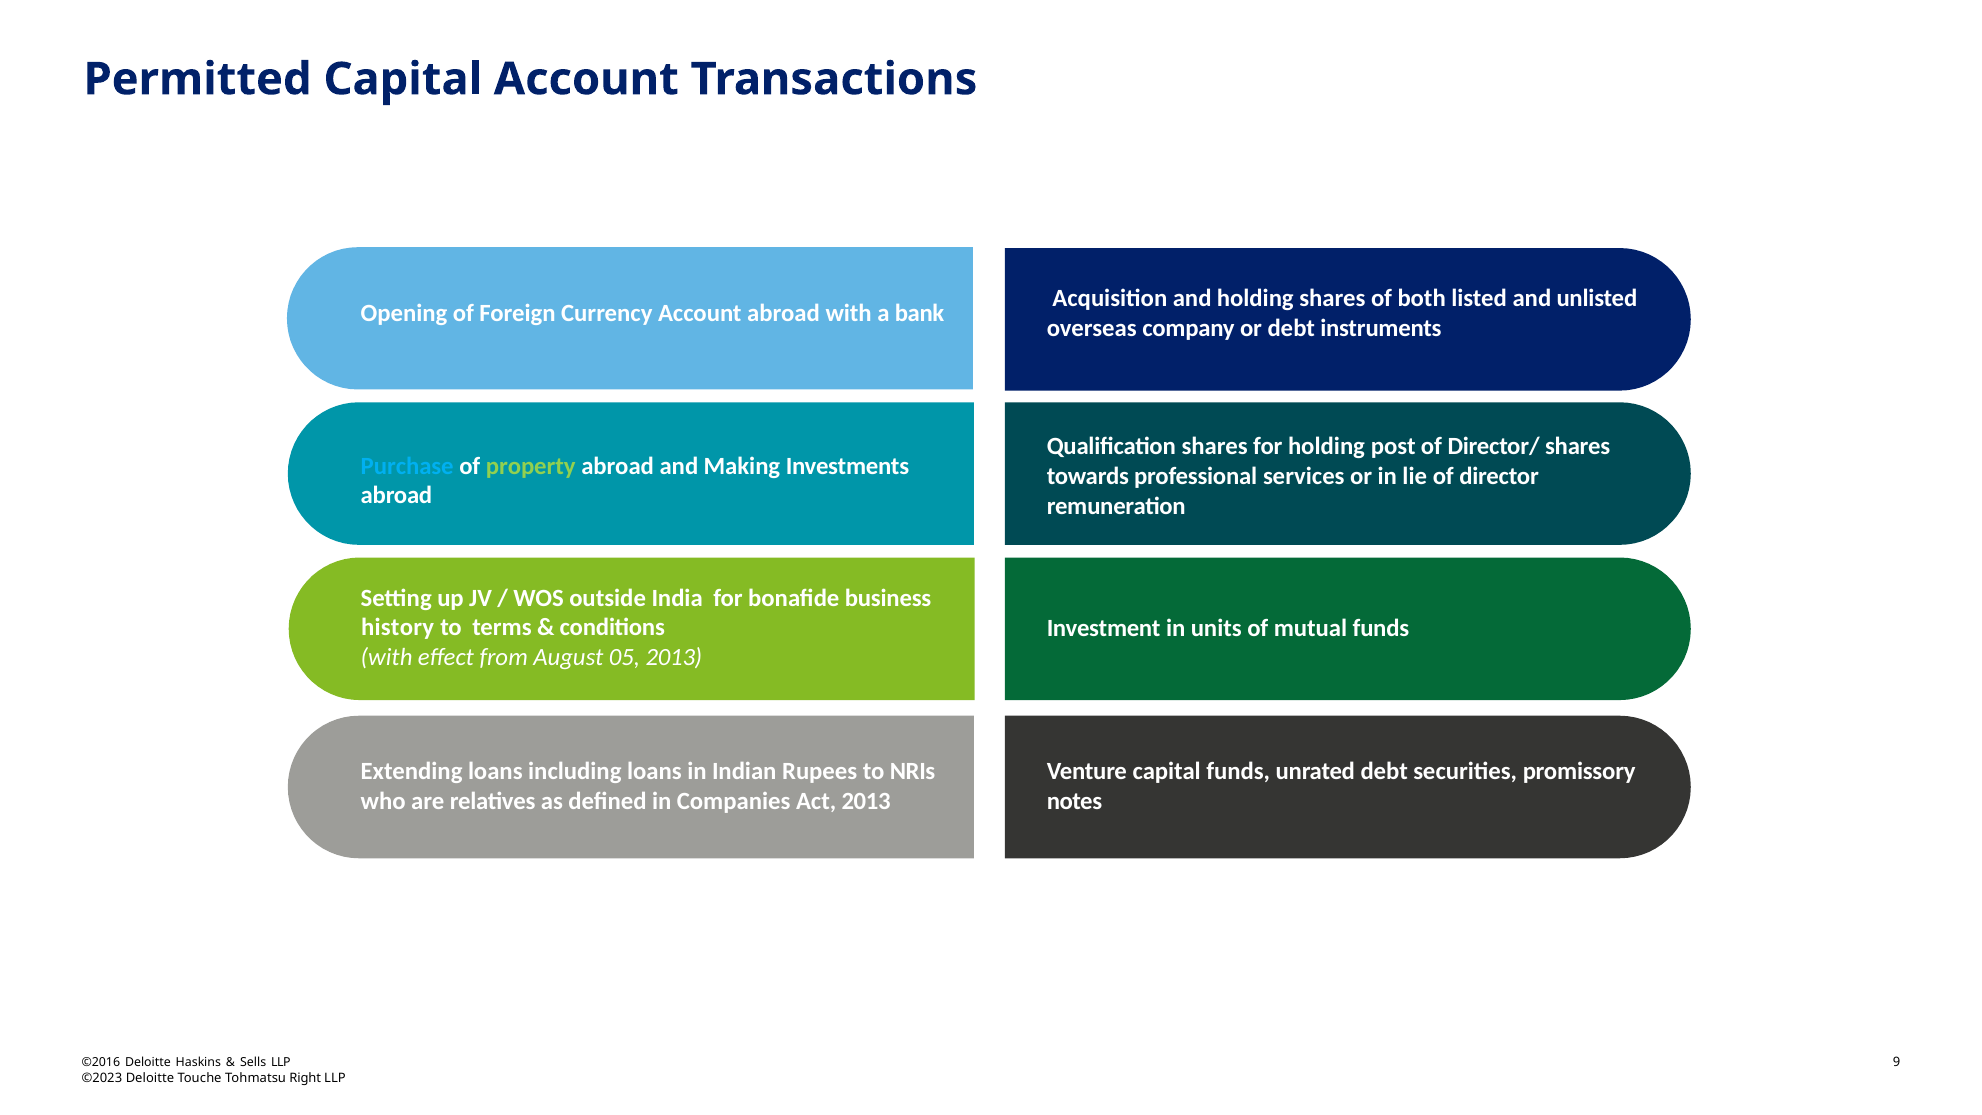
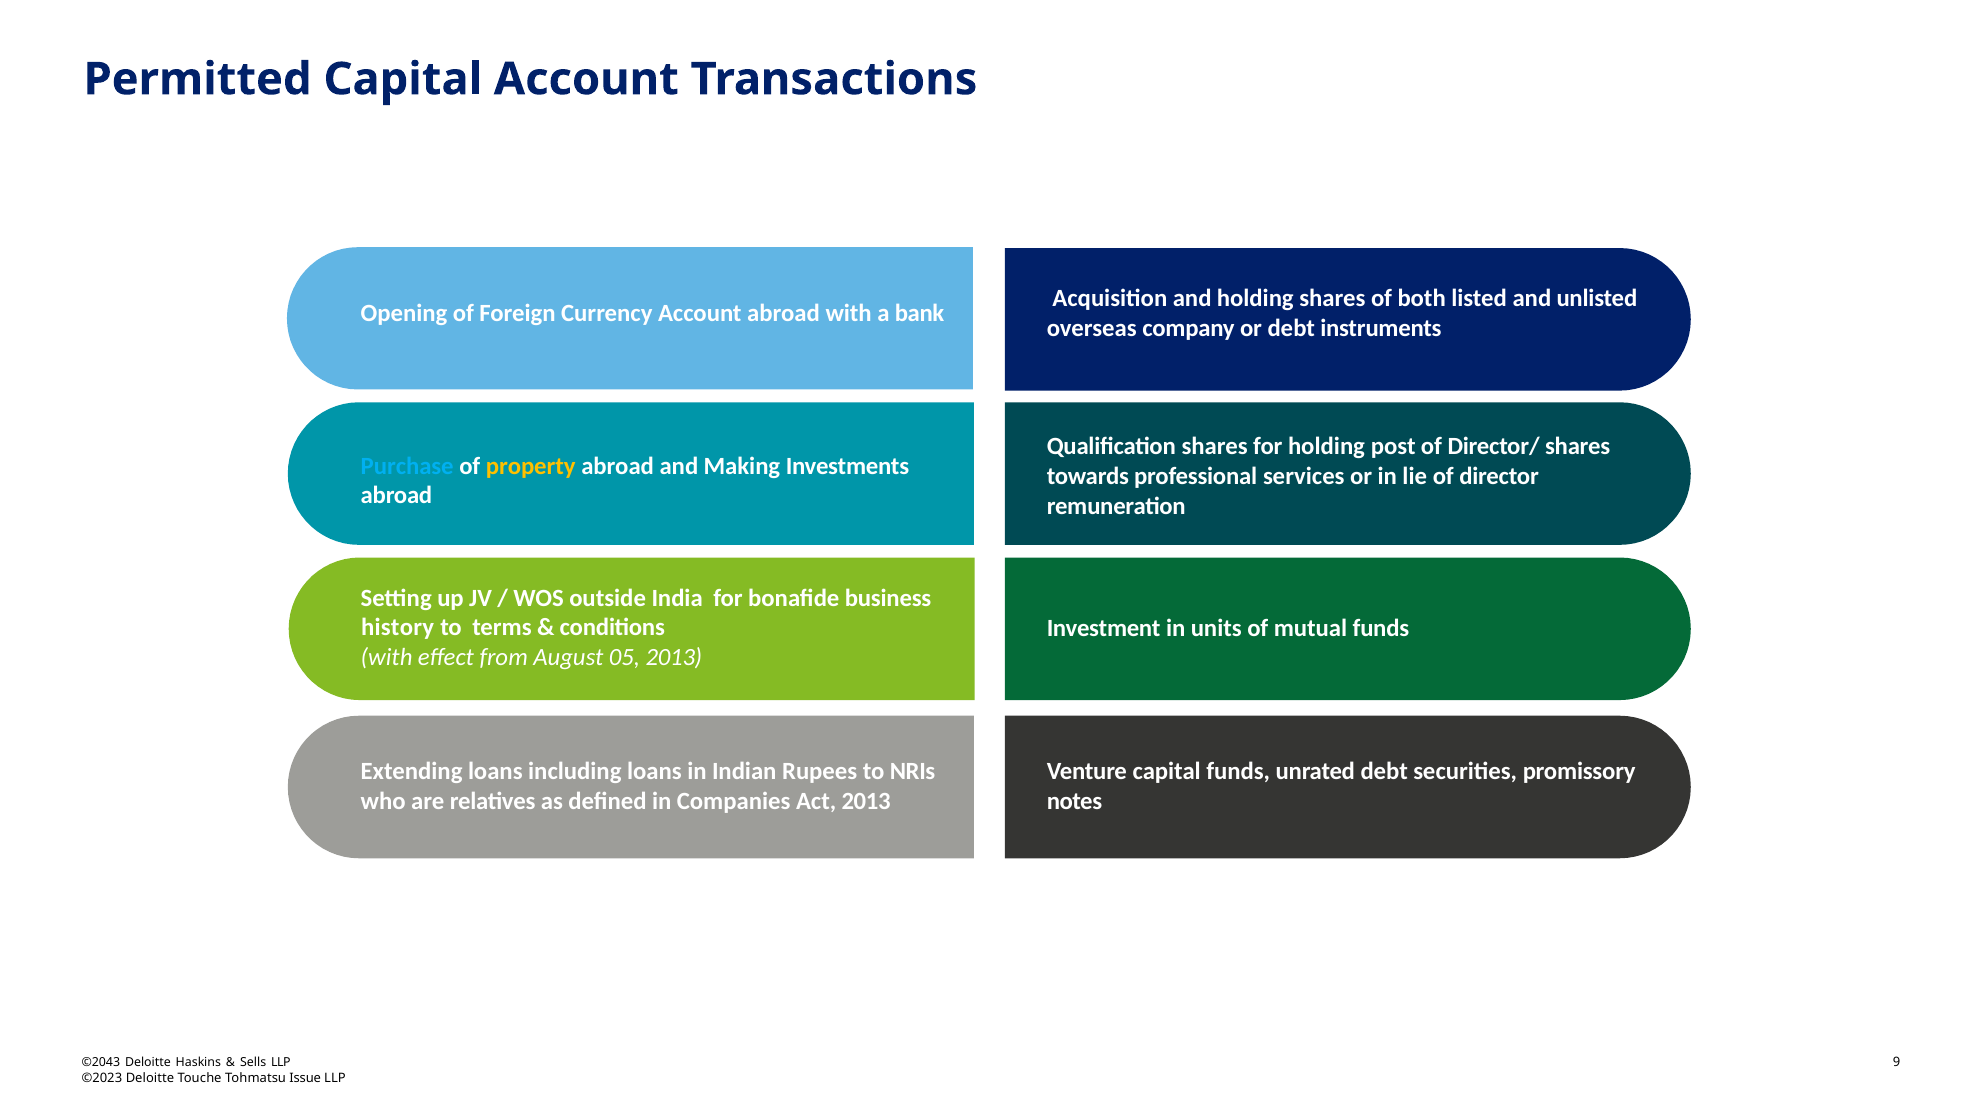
property colour: light green -> yellow
©2016: ©2016 -> ©2043
Right: Right -> Issue
